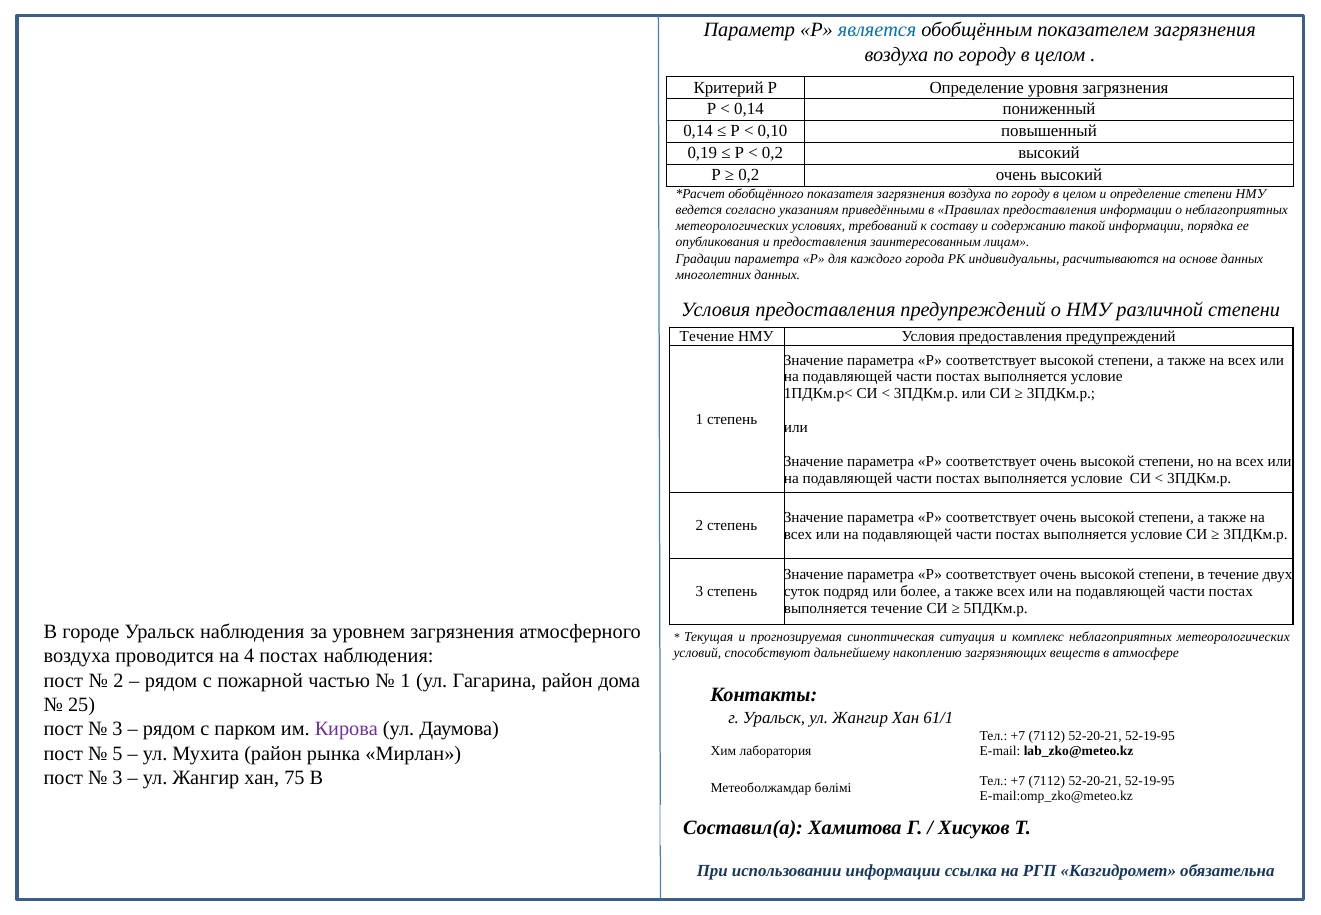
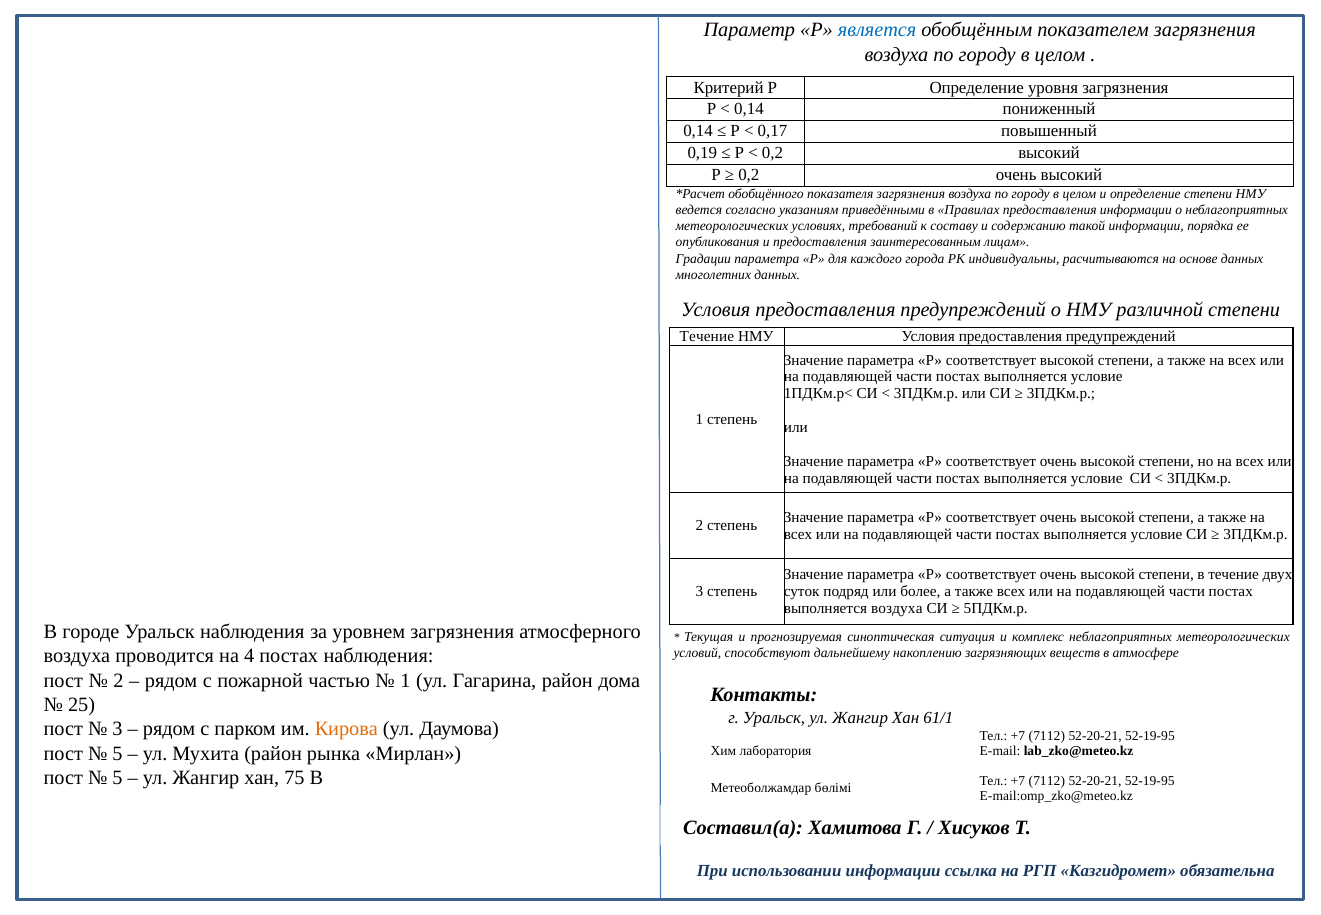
0,10: 0,10 -> 0,17
выполняется течение: течение -> воздуха
Кирова colour: purple -> orange
3 at (118, 778): 3 -> 5
